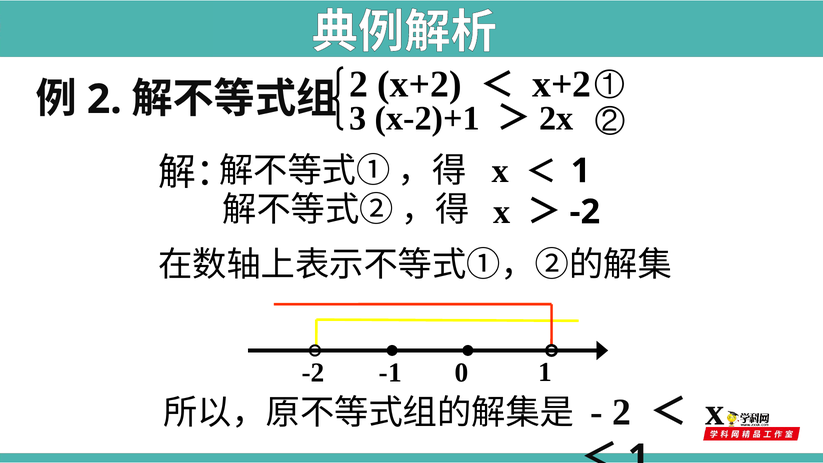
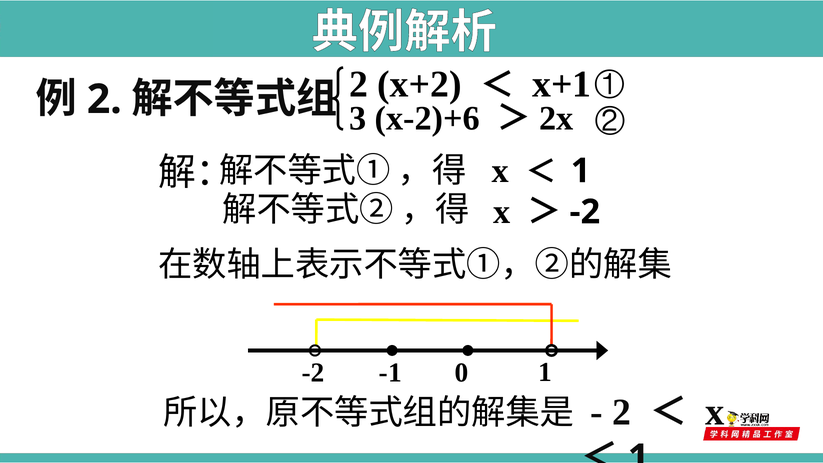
x+2 at (562, 85): x+2 -> x+1
x-2)+1: x-2)+1 -> x-2)+6
